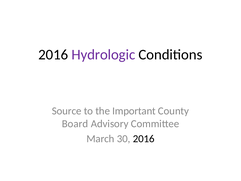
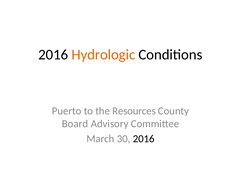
Hydrologic colour: purple -> orange
Source: Source -> Puerto
Important: Important -> Resources
